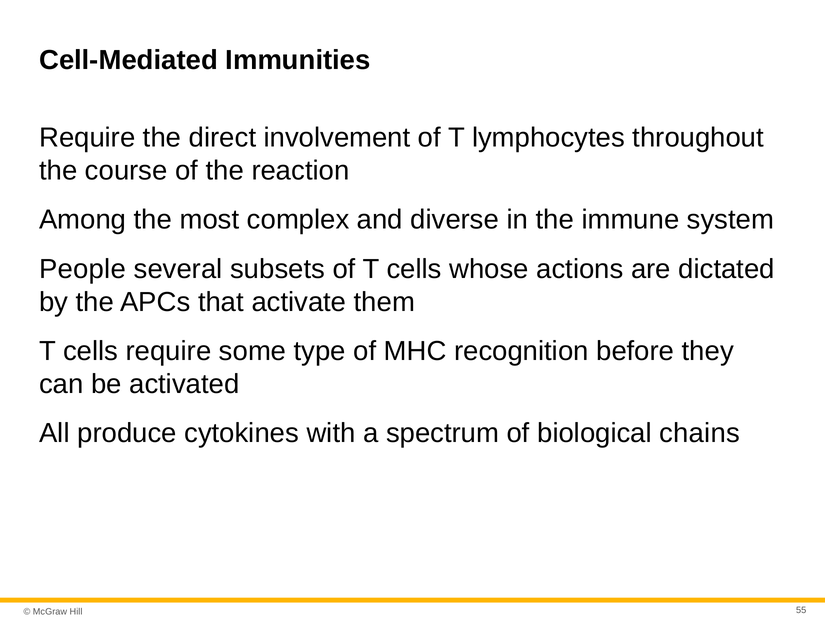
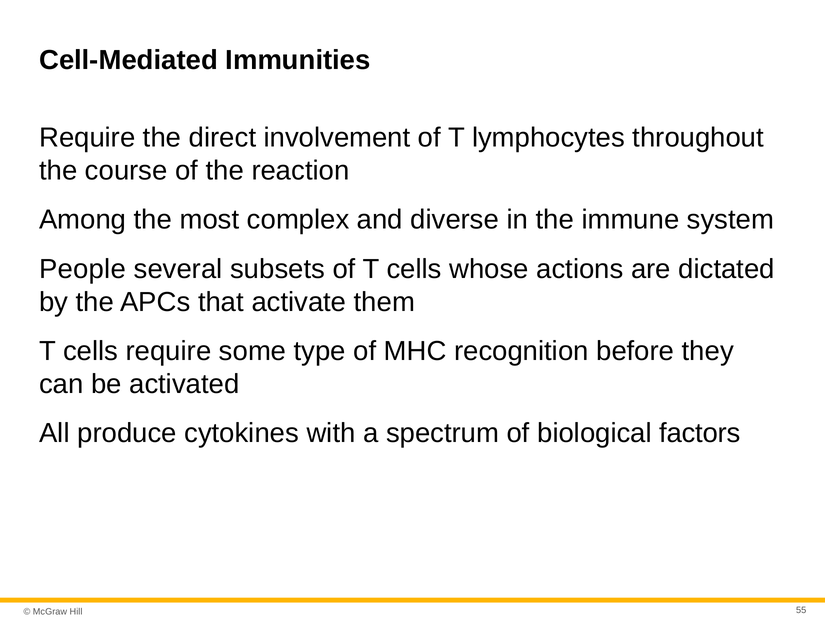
chains: chains -> factors
